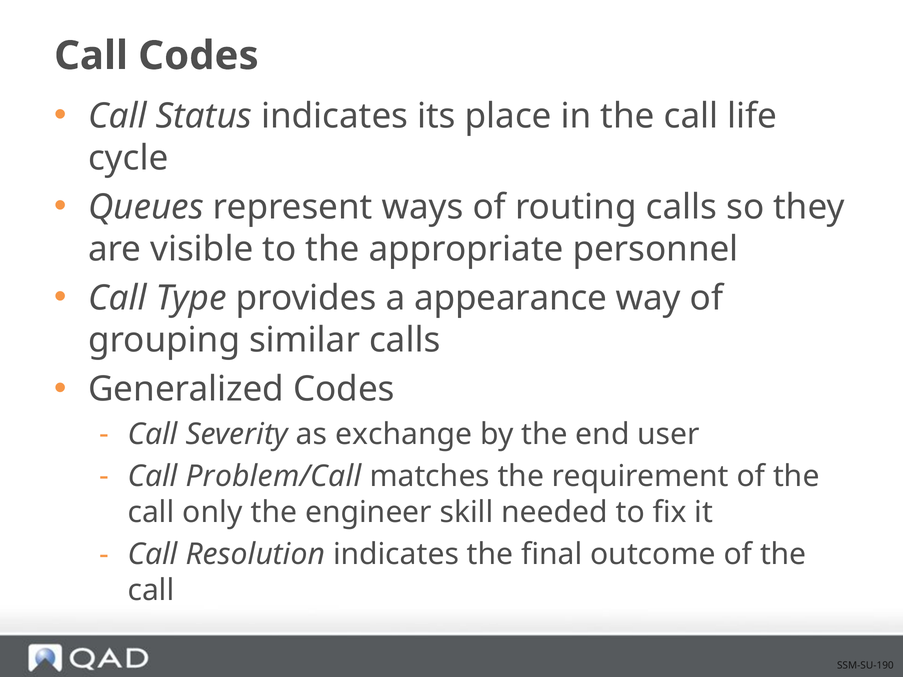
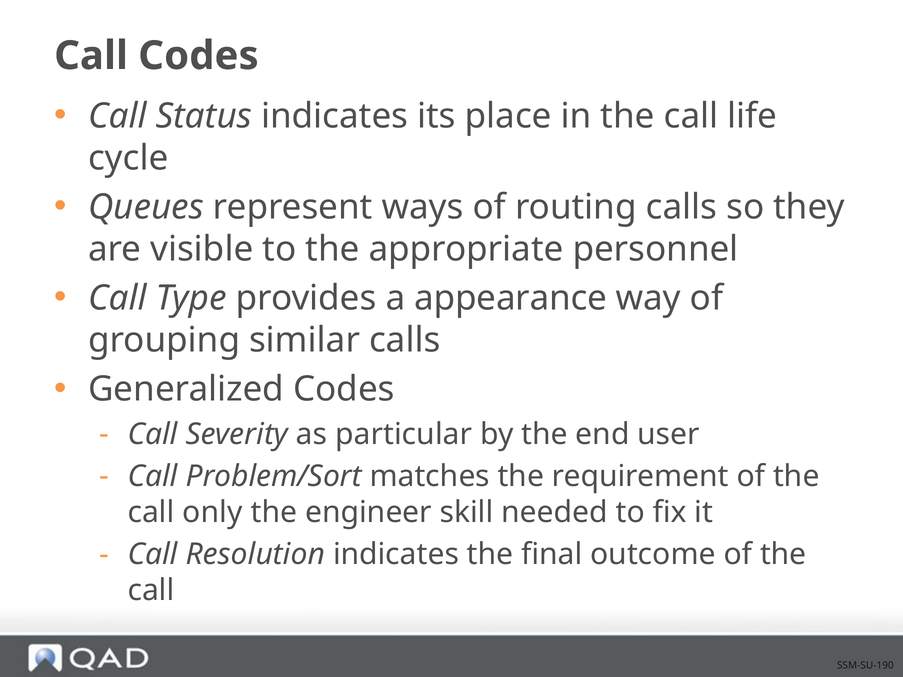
exchange: exchange -> particular
Problem/Call: Problem/Call -> Problem/Sort
